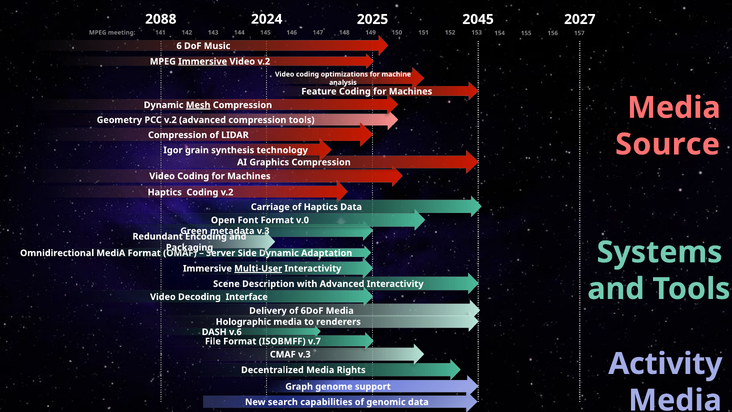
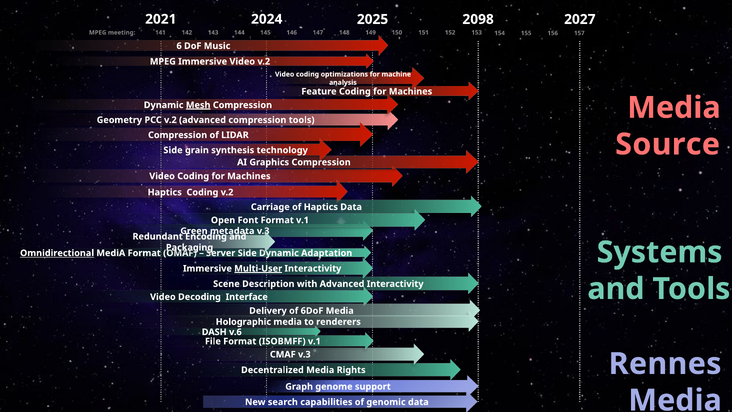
2088: 2088 -> 2021
2045: 2045 -> 2098
Immersive at (203, 61) underline: present -> none
Igor at (173, 150): Igor -> Side
Format v.0: v.0 -> v.1
Omnidirectional underline: none -> present
ISOBMFF v.7: v.7 -> v.1
Activity: Activity -> Rennes
